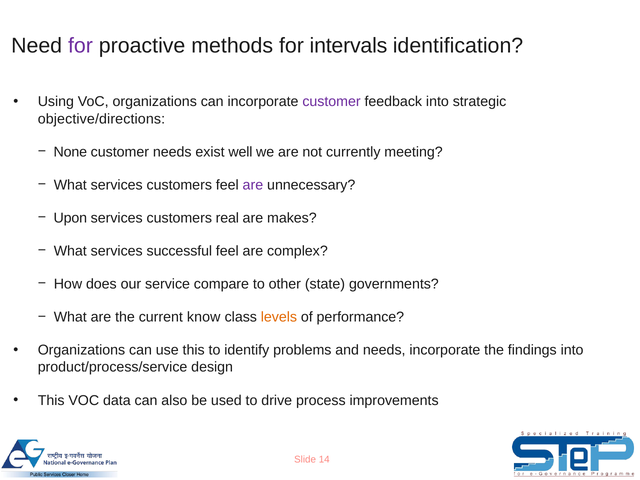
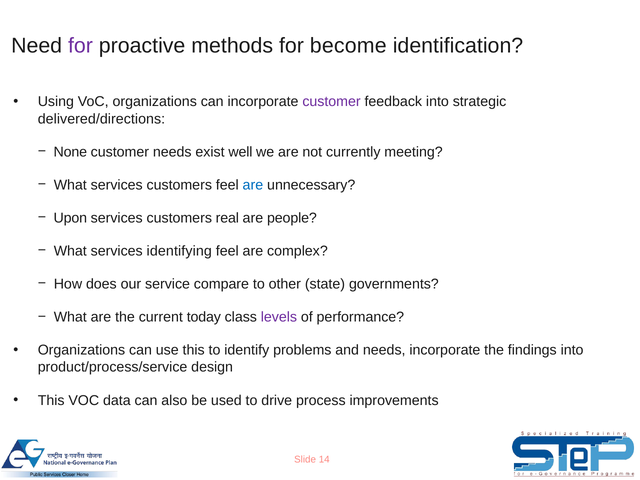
intervals: intervals -> become
objective/directions: objective/directions -> delivered/directions
are at (253, 185) colour: purple -> blue
makes: makes -> people
successful: successful -> identifying
know: know -> today
levels colour: orange -> purple
